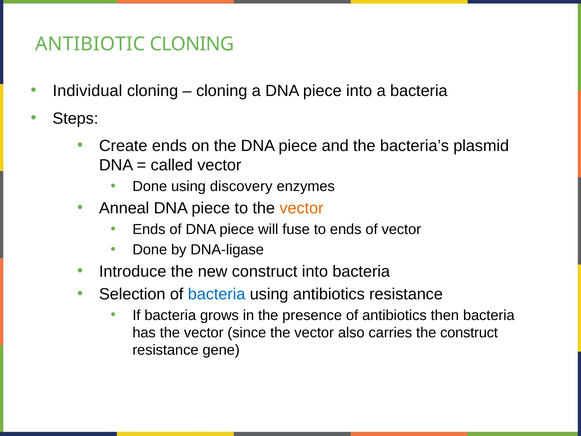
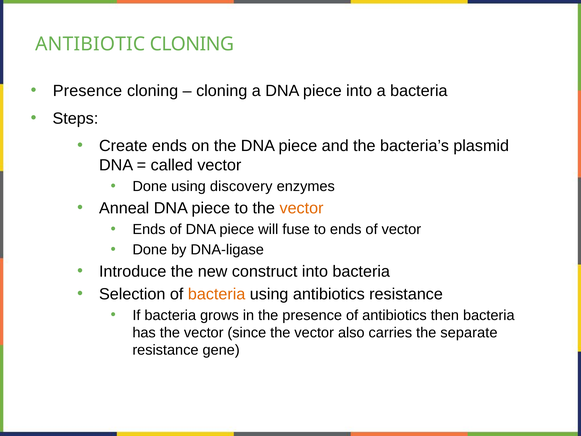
Individual at (87, 91): Individual -> Presence
bacteria at (217, 294) colour: blue -> orange
the construct: construct -> separate
